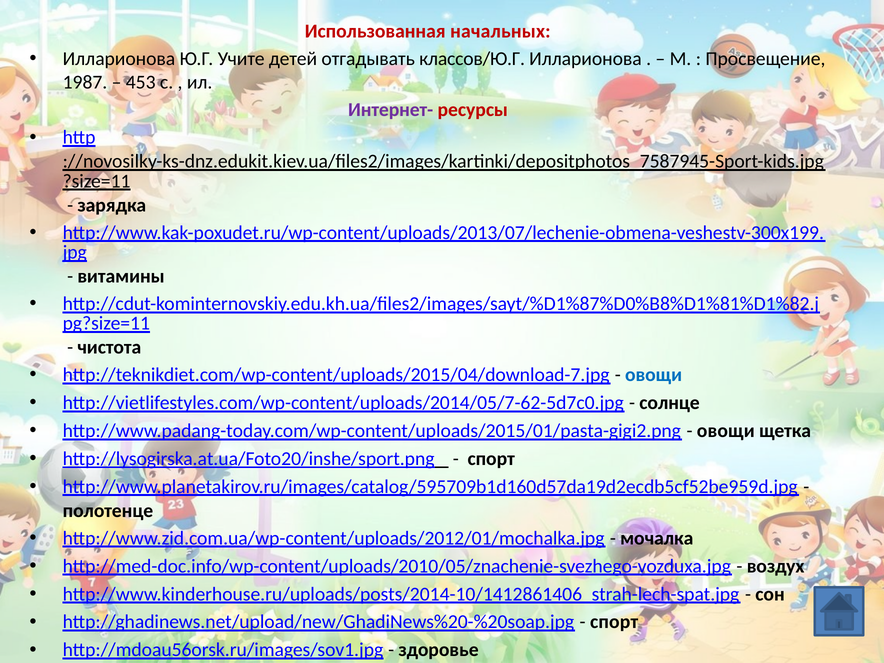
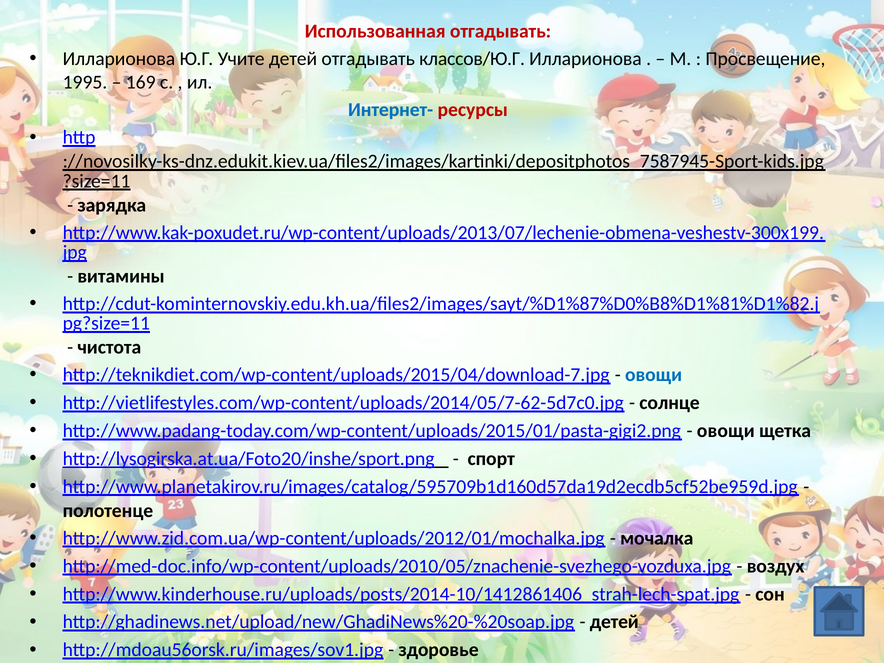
Использованная начальных: начальных -> отгадывать
1987: 1987 -> 1995
453: 453 -> 169
Интернет- colour: purple -> blue
спорт at (614, 622): спорт -> детей
